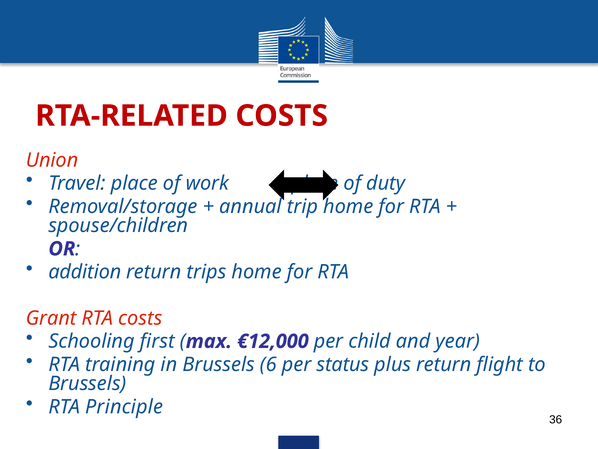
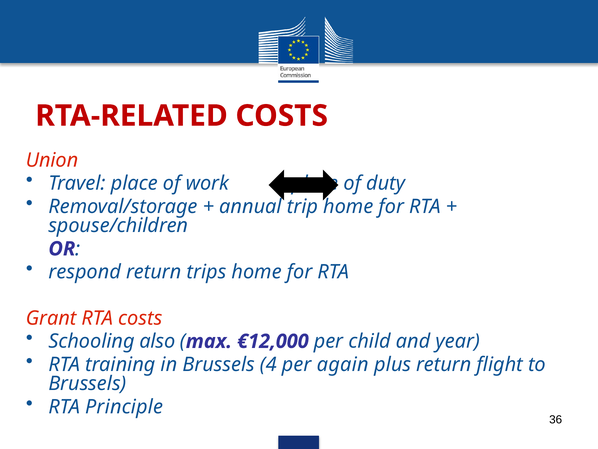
addition: addition -> respond
first: first -> also
6: 6 -> 4
status: status -> again
